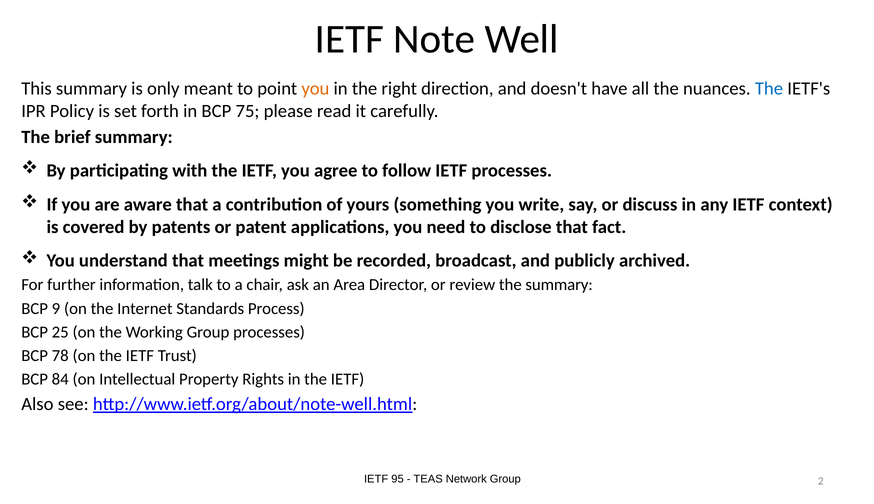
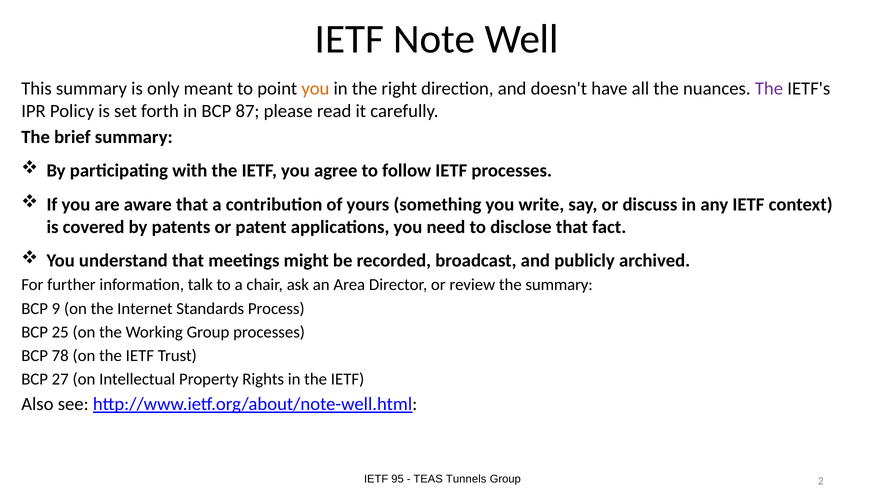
The at (769, 89) colour: blue -> purple
75: 75 -> 87
84: 84 -> 27
Network: Network -> Tunnels
